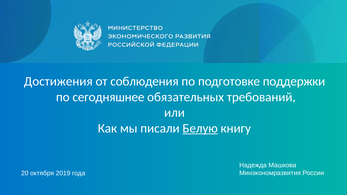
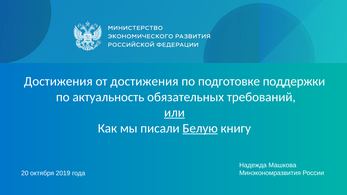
от соблюдения: соблюдения -> достижения
сегодняшнее: сегодняшнее -> актуальность
или underline: none -> present
